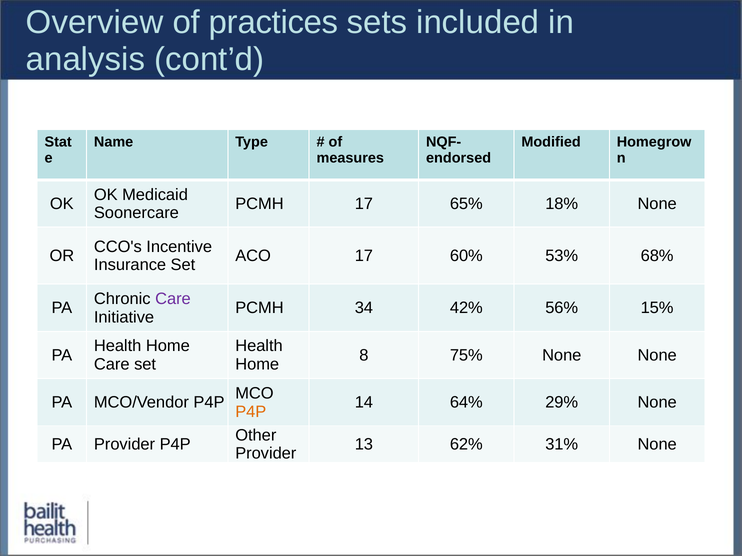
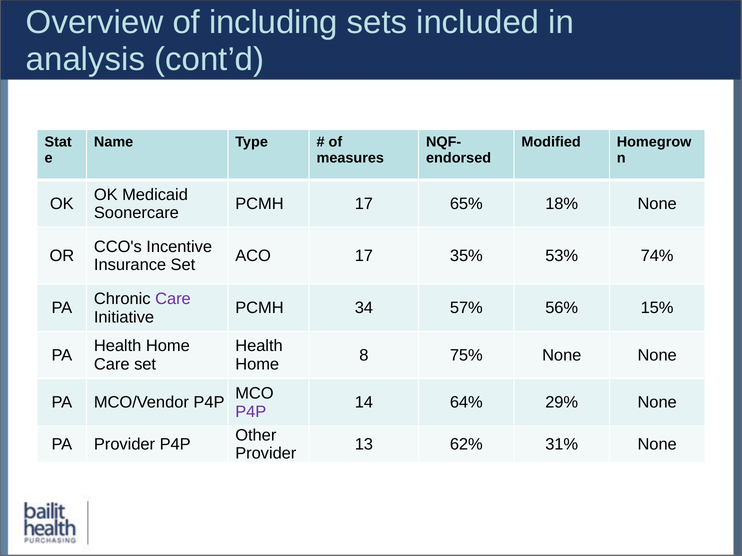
practices: practices -> including
60%: 60% -> 35%
68%: 68% -> 74%
42%: 42% -> 57%
P4P at (251, 412) colour: orange -> purple
